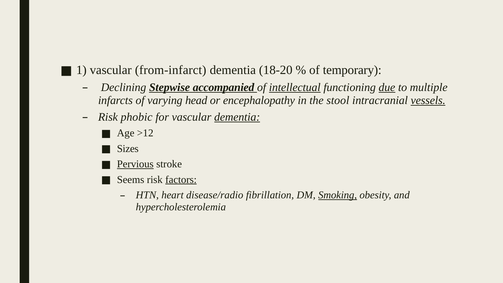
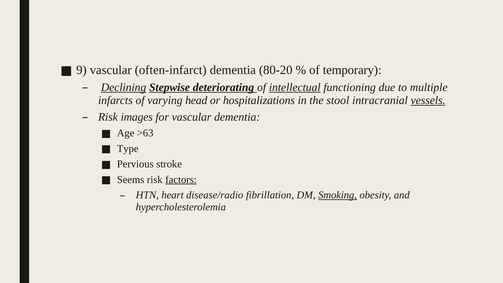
1: 1 -> 9
from-infarct: from-infarct -> often-infarct
18-20: 18-20 -> 80-20
Declining underline: none -> present
accompanied: accompanied -> deteriorating
due underline: present -> none
encephalopathy: encephalopathy -> hospitalizations
phobic: phobic -> images
dementia at (237, 117) underline: present -> none
>12: >12 -> >63
Sizes: Sizes -> Type
Pervious underline: present -> none
